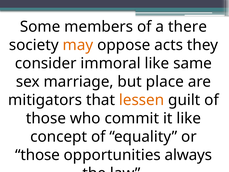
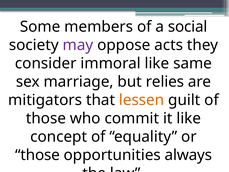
there: there -> social
may colour: orange -> purple
place: place -> relies
